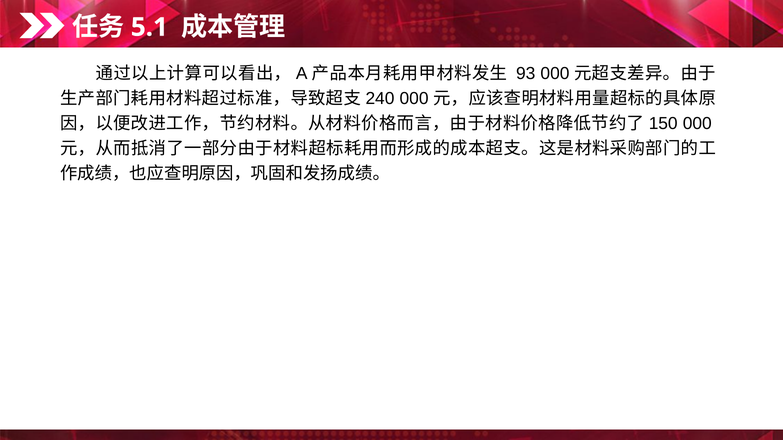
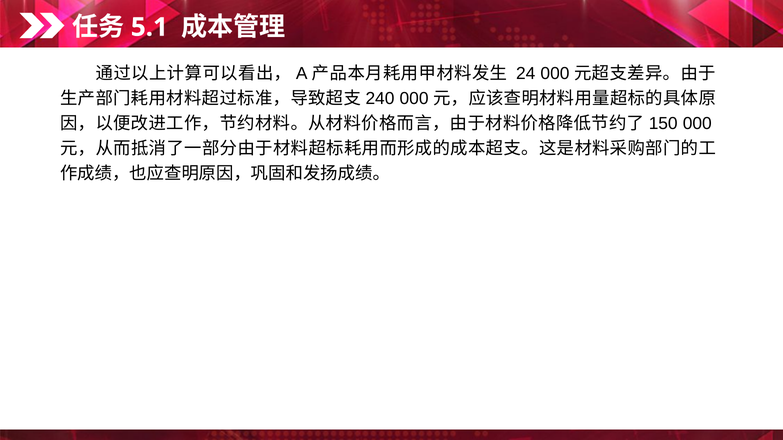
93: 93 -> 24
